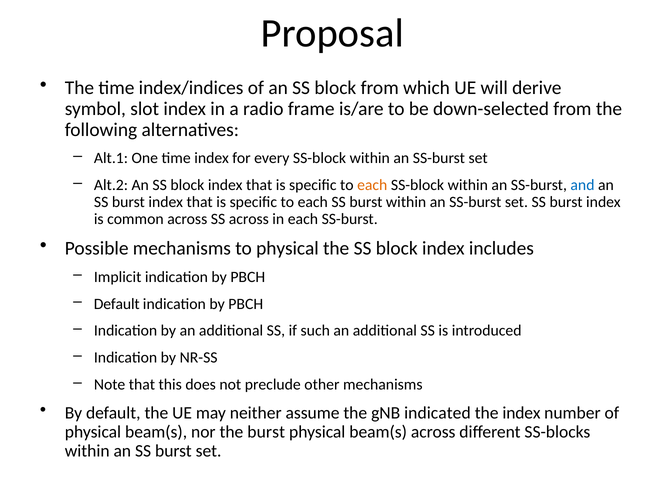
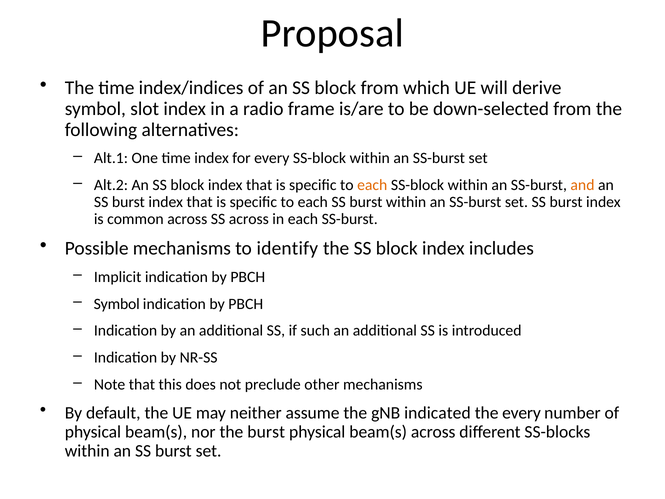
and colour: blue -> orange
to physical: physical -> identify
Default at (117, 304): Default -> Symbol
the index: index -> every
